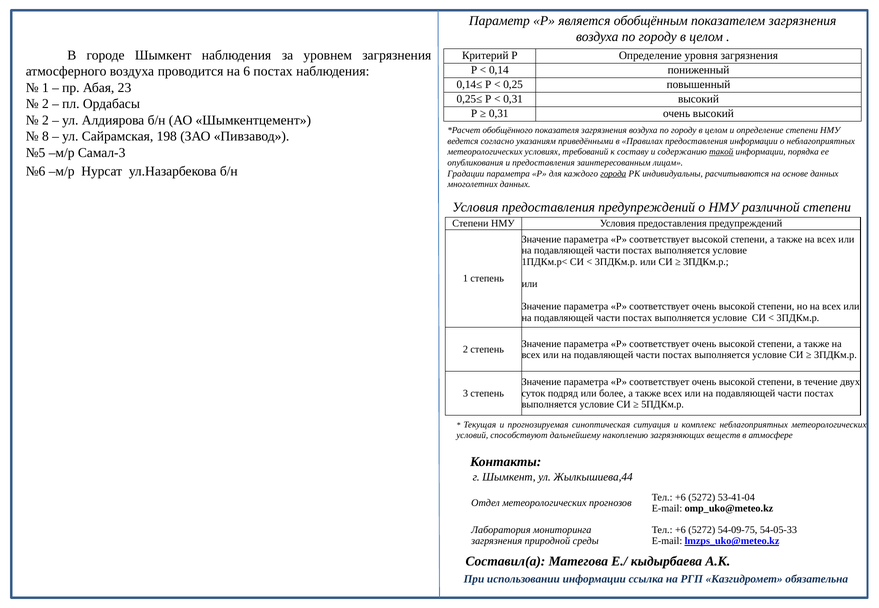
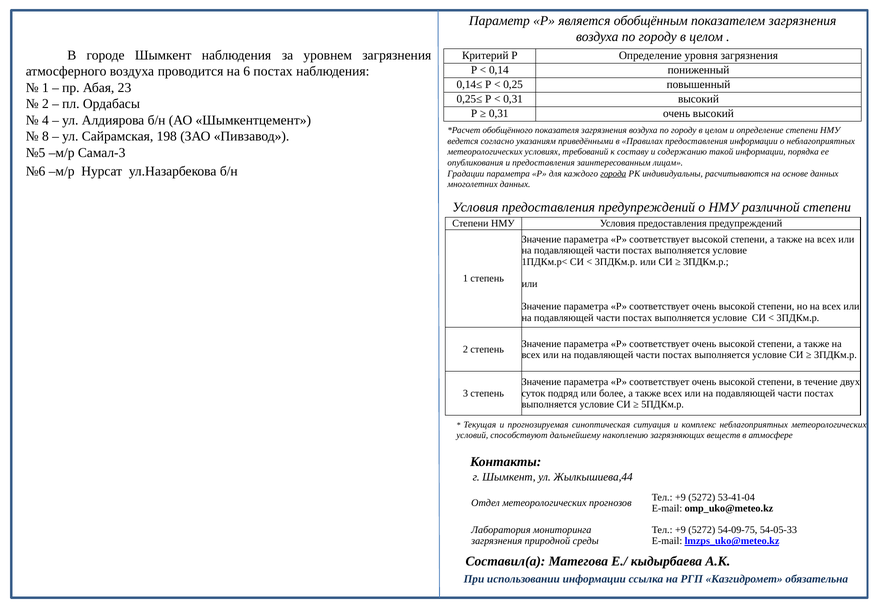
2 at (45, 120): 2 -> 4
такой underline: present -> none
+6 at (680, 498): +6 -> +9
+6 at (680, 530): +6 -> +9
